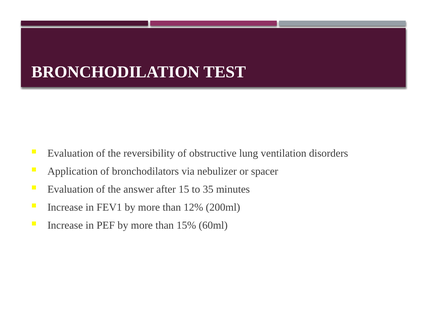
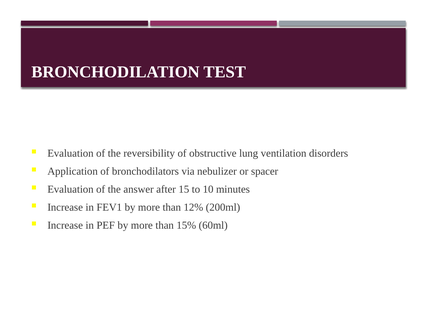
35: 35 -> 10
